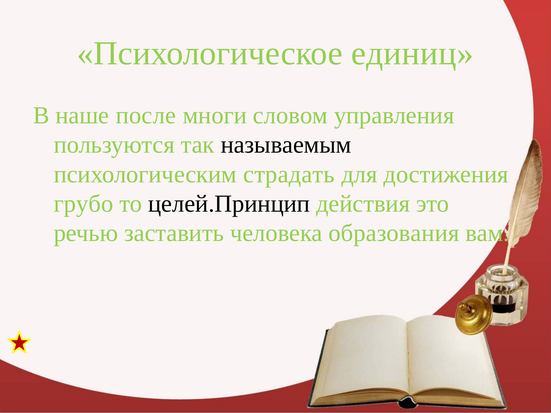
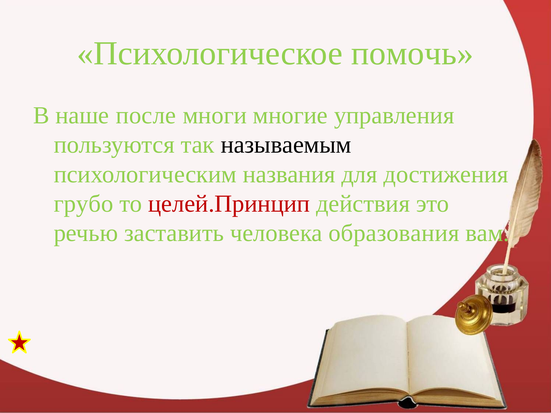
единиц: единиц -> помочь
словом: словом -> многие
страдать: страдать -> названия
целей.Принцип colour: black -> red
